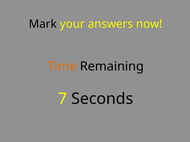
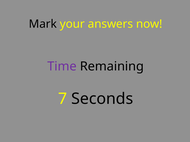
Time colour: orange -> purple
